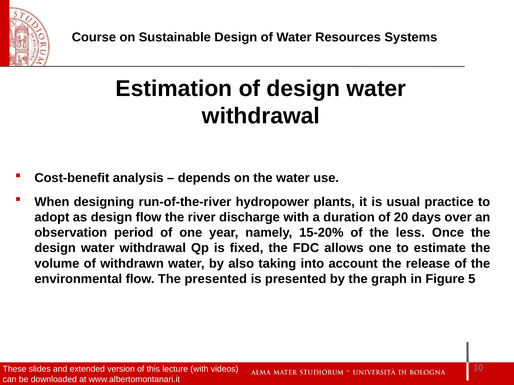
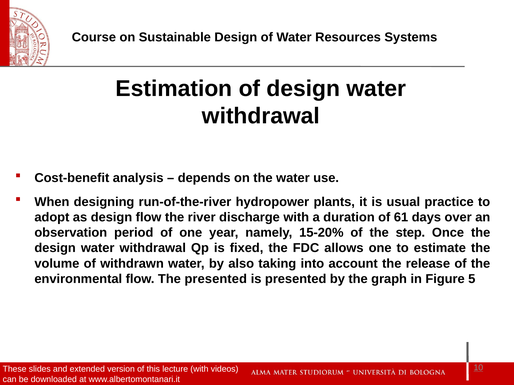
20: 20 -> 61
less: less -> step
